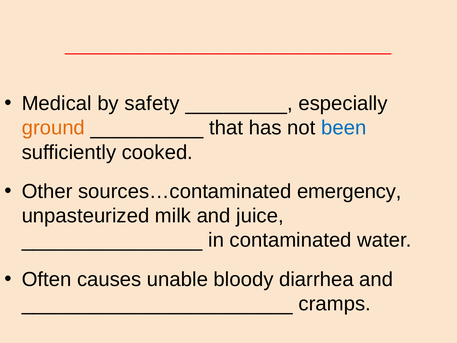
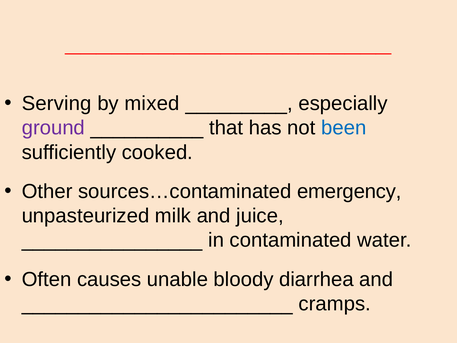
Medical: Medical -> Serving
safety: safety -> mixed
ground colour: orange -> purple
